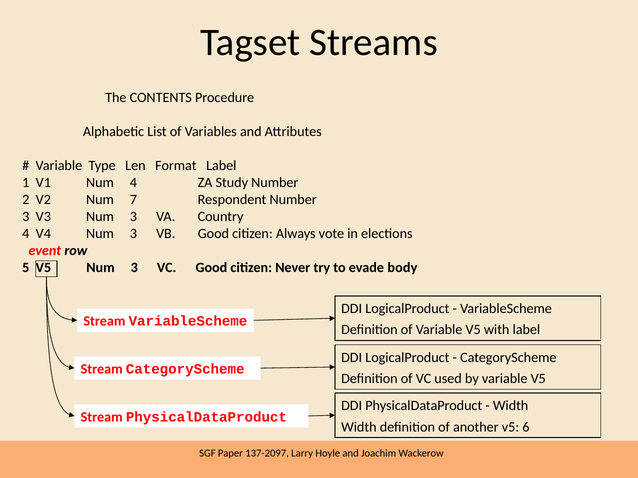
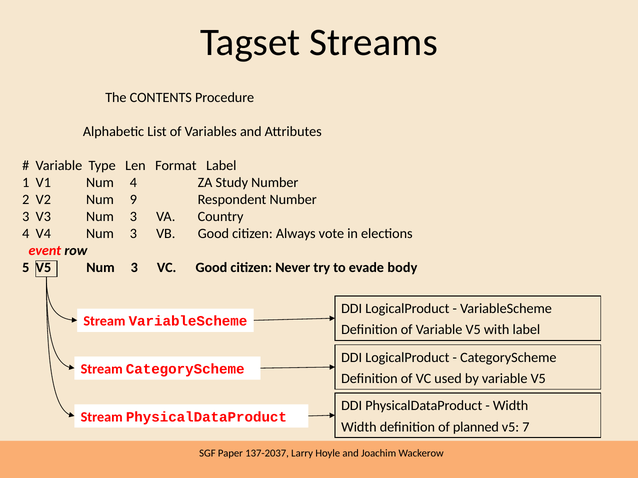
7: 7 -> 9
another: another -> planned
6: 6 -> 7
137-2097: 137-2097 -> 137-2037
